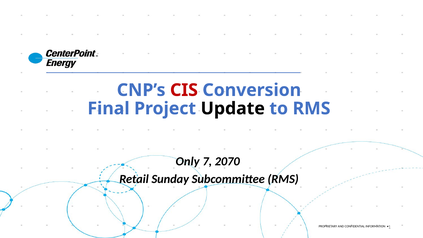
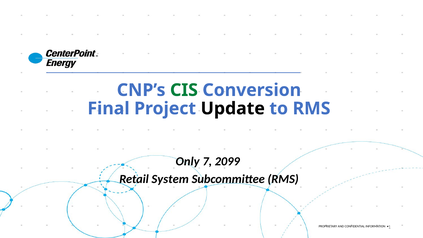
CIS colour: red -> green
2070: 2070 -> 2099
Sunday: Sunday -> System
